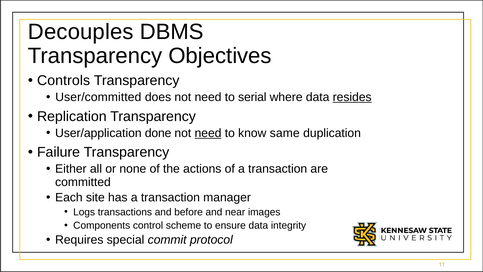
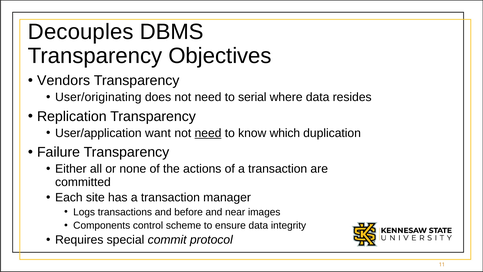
Controls: Controls -> Vendors
User/committed: User/committed -> User/originating
resides underline: present -> none
done: done -> want
same: same -> which
